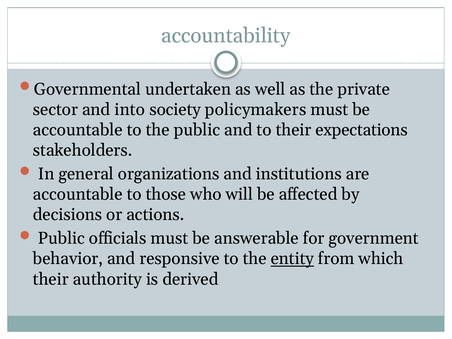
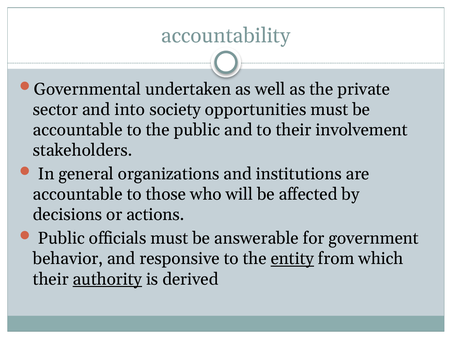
policymakers: policymakers -> opportunities
expectations: expectations -> involvement
authority underline: none -> present
